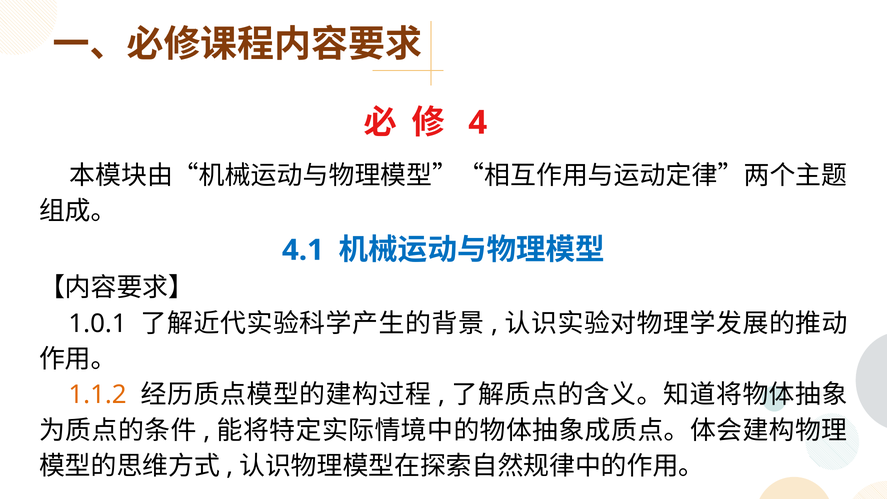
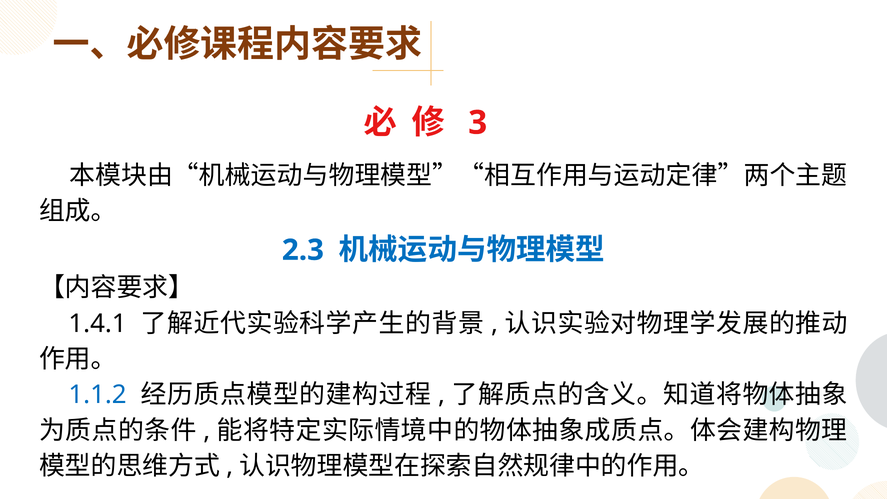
4: 4 -> 3
4.1: 4.1 -> 2.3
1.0.1: 1.0.1 -> 1.4.1
1.1.2 colour: orange -> blue
